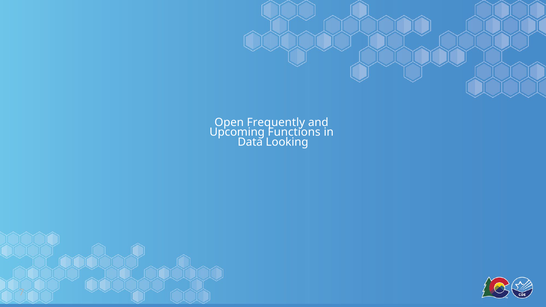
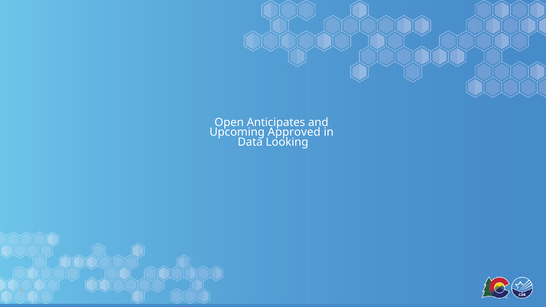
Frequently: Frequently -> Anticipates
Functions: Functions -> Approved
